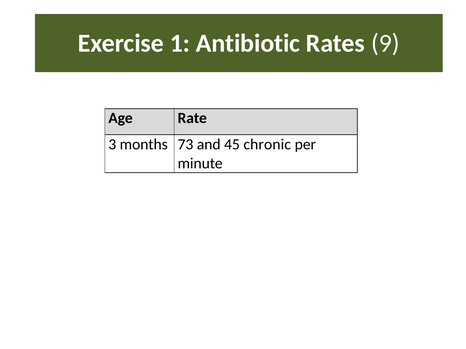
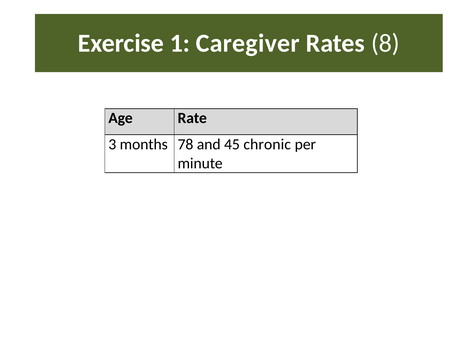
Antibiotic: Antibiotic -> Caregiver
9: 9 -> 8
73: 73 -> 78
